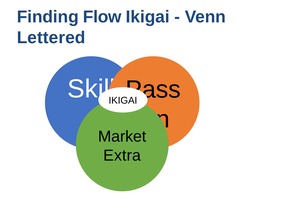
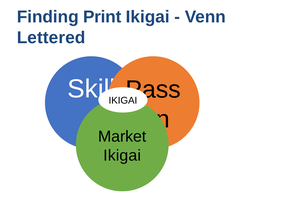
Flow: Flow -> Print
Extra at (122, 155): Extra -> Ikigai
